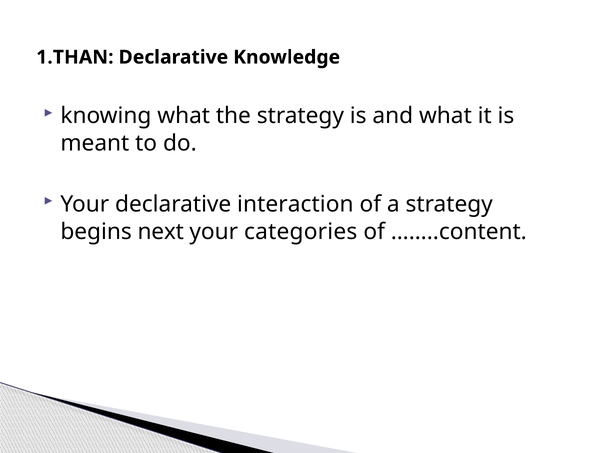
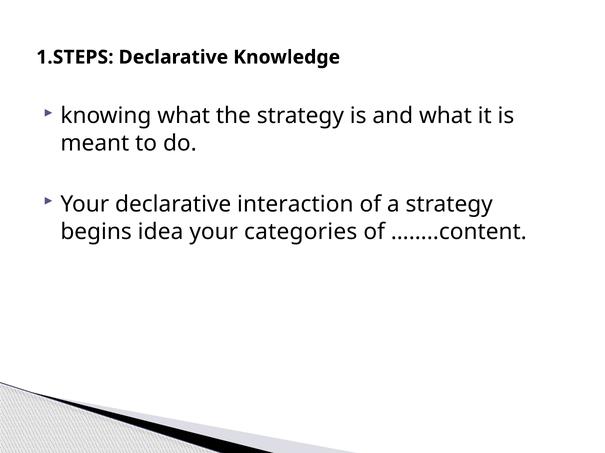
1.THAN: 1.THAN -> 1.STEPS
next: next -> idea
